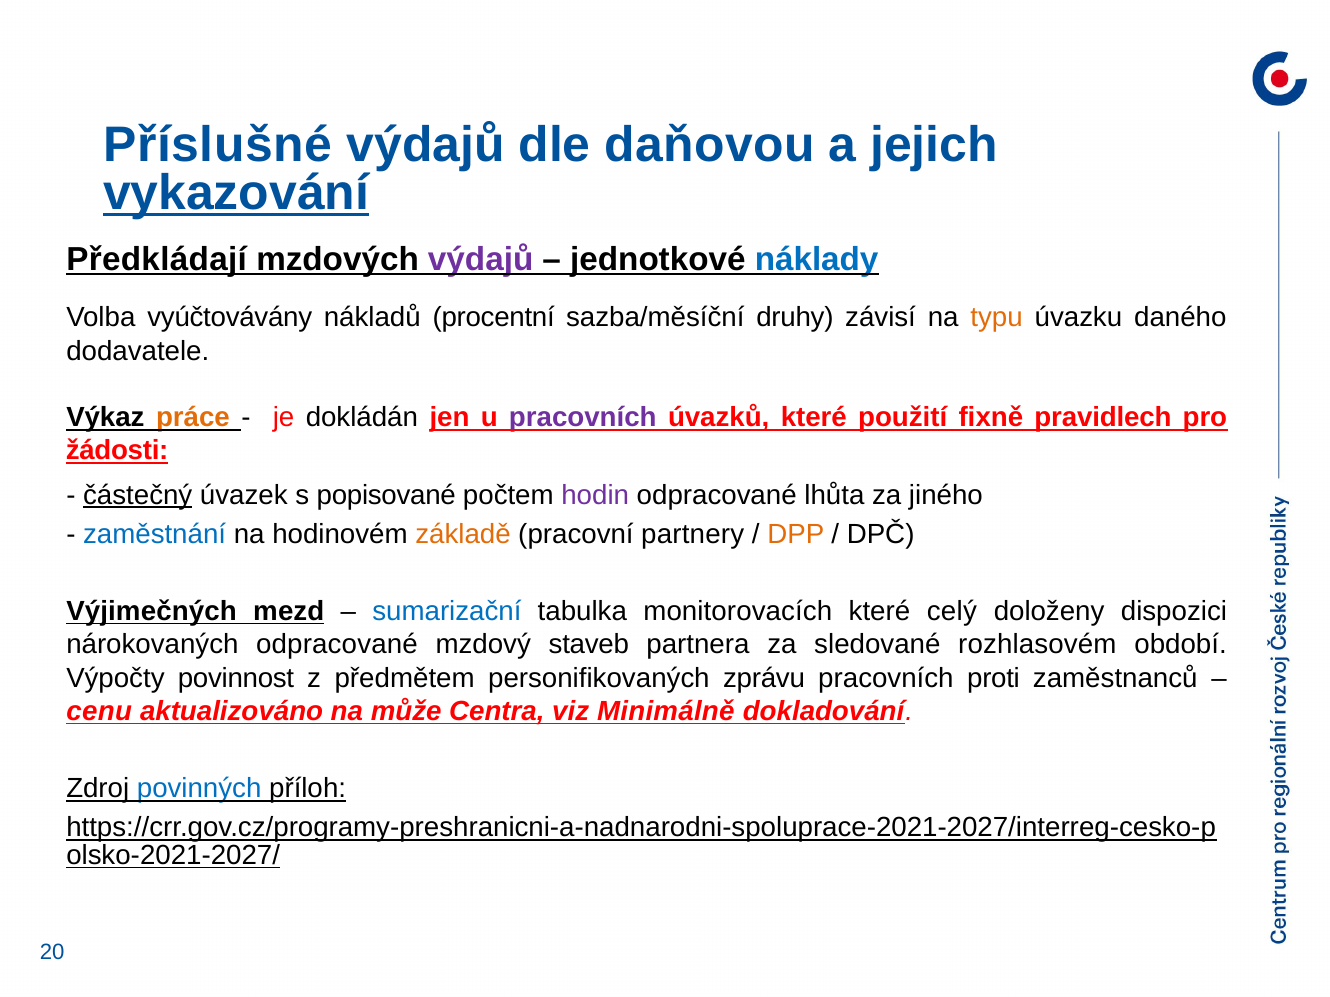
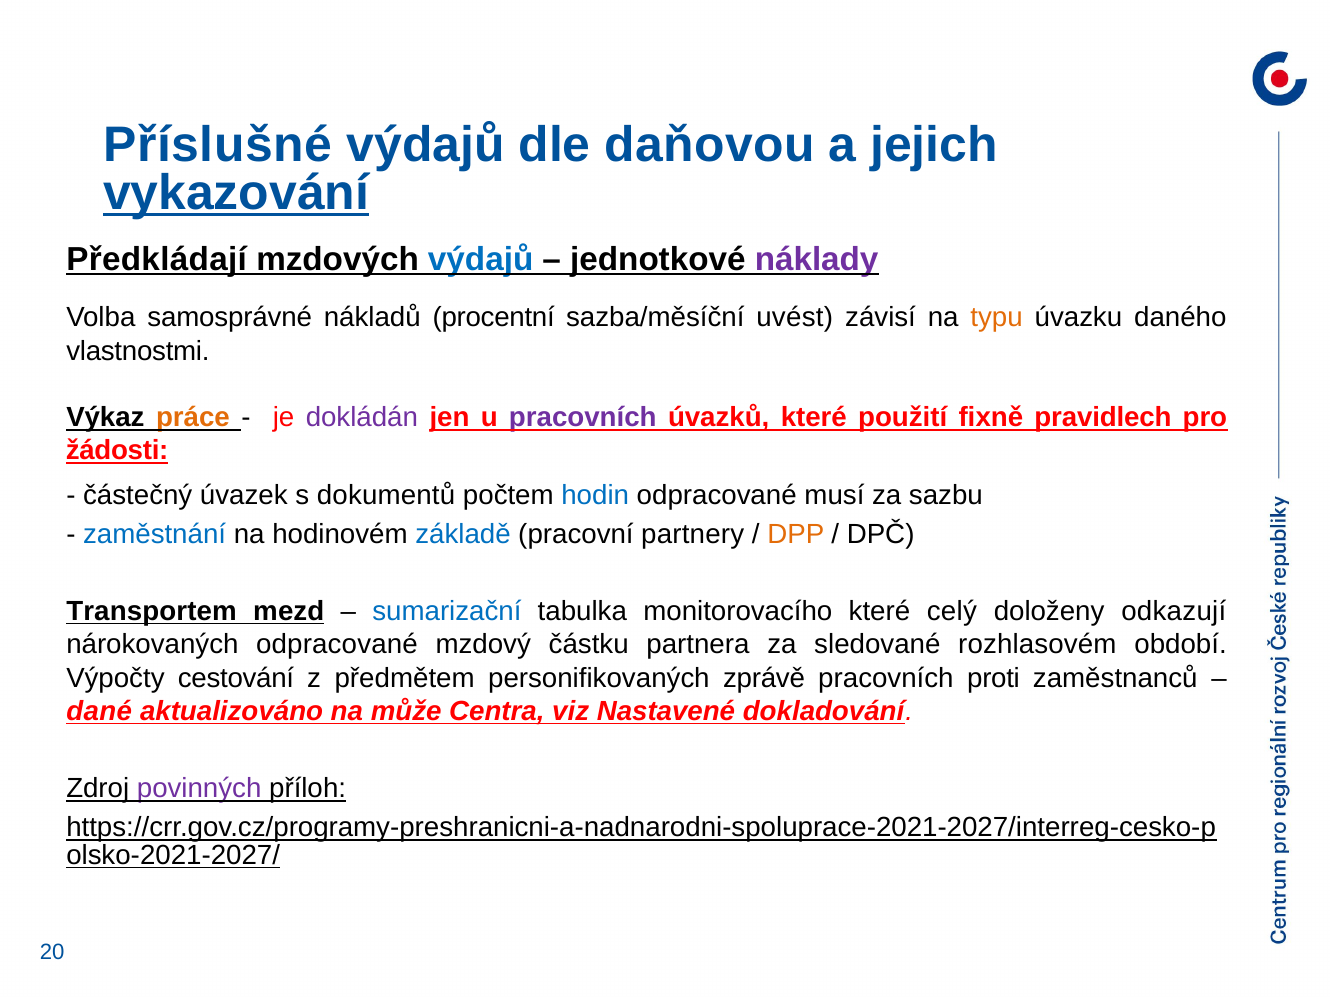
výdajů at (481, 259) colour: purple -> blue
náklady colour: blue -> purple
vyúčtovávány: vyúčtovávány -> samosprávné
druhy: druhy -> uvést
dodavatele: dodavatele -> vlastnostmi
dokládán colour: black -> purple
částečný underline: present -> none
popisované: popisované -> dokumentů
hodin colour: purple -> blue
lhůta: lhůta -> musí
jiného: jiného -> sazbu
základě colour: orange -> blue
Výjimečných: Výjimečných -> Transportem
monitorovacích: monitorovacích -> monitorovacího
dispozici: dispozici -> odkazují
staveb: staveb -> částku
povinnost: povinnost -> cestování
zprávu: zprávu -> zprávě
cenu: cenu -> dané
Minimálně: Minimálně -> Nastavené
povinných colour: blue -> purple
